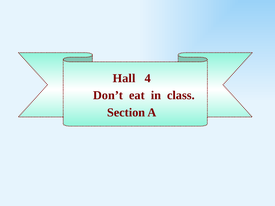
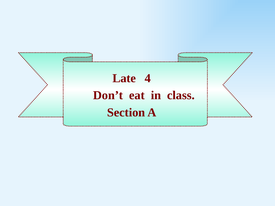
Hall: Hall -> Late
